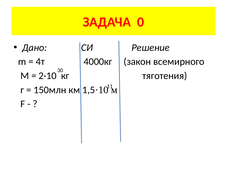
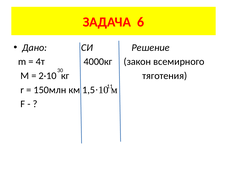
0: 0 -> 6
